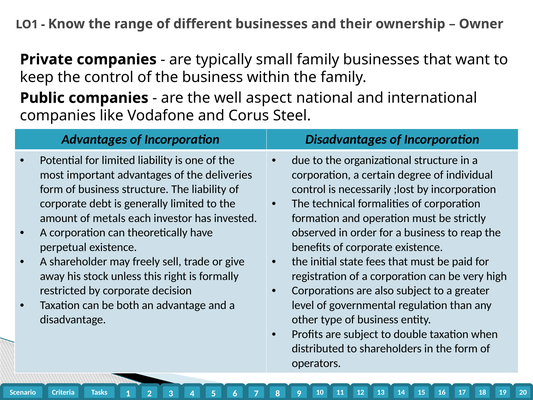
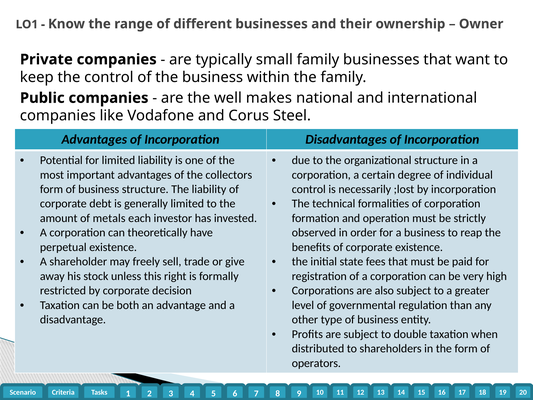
aspect: aspect -> makes
deliveries: deliveries -> collectors
